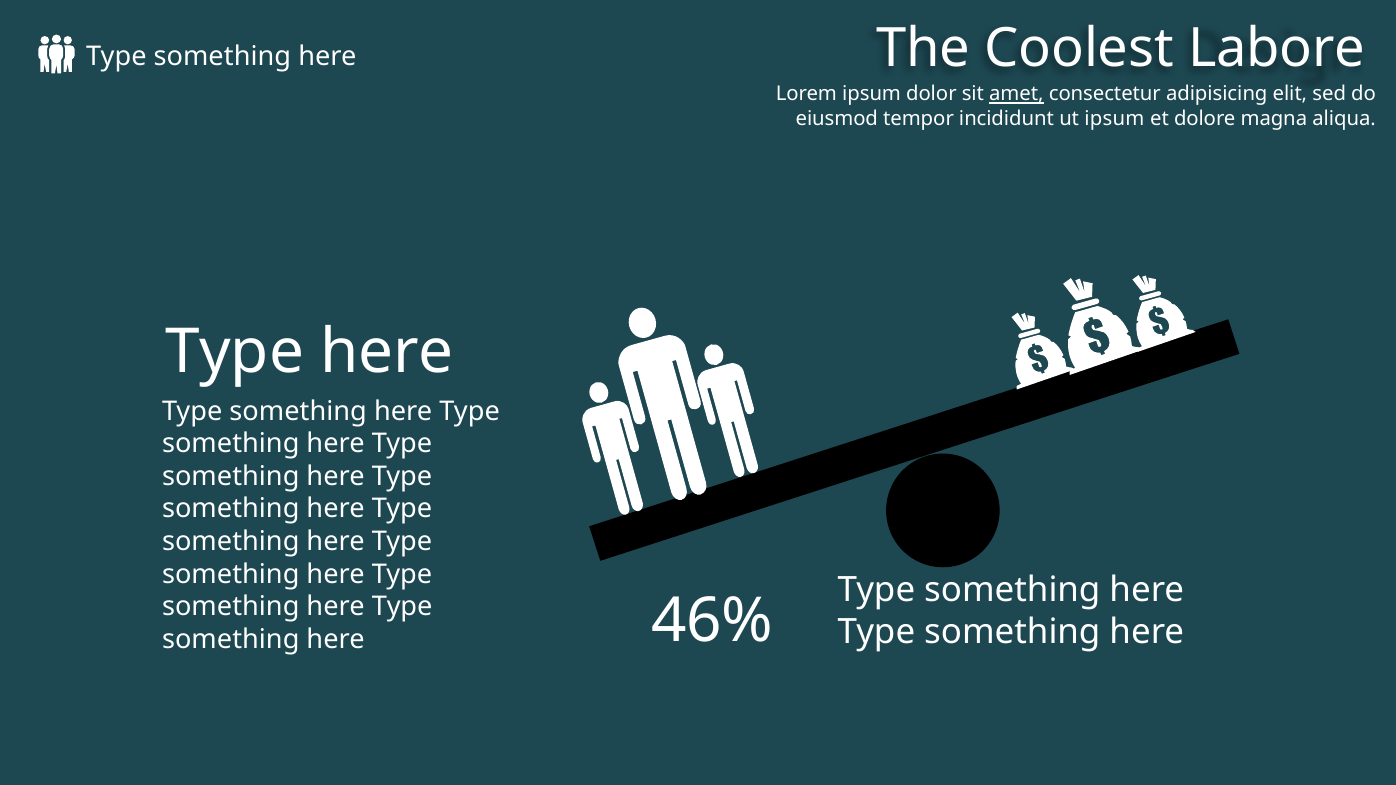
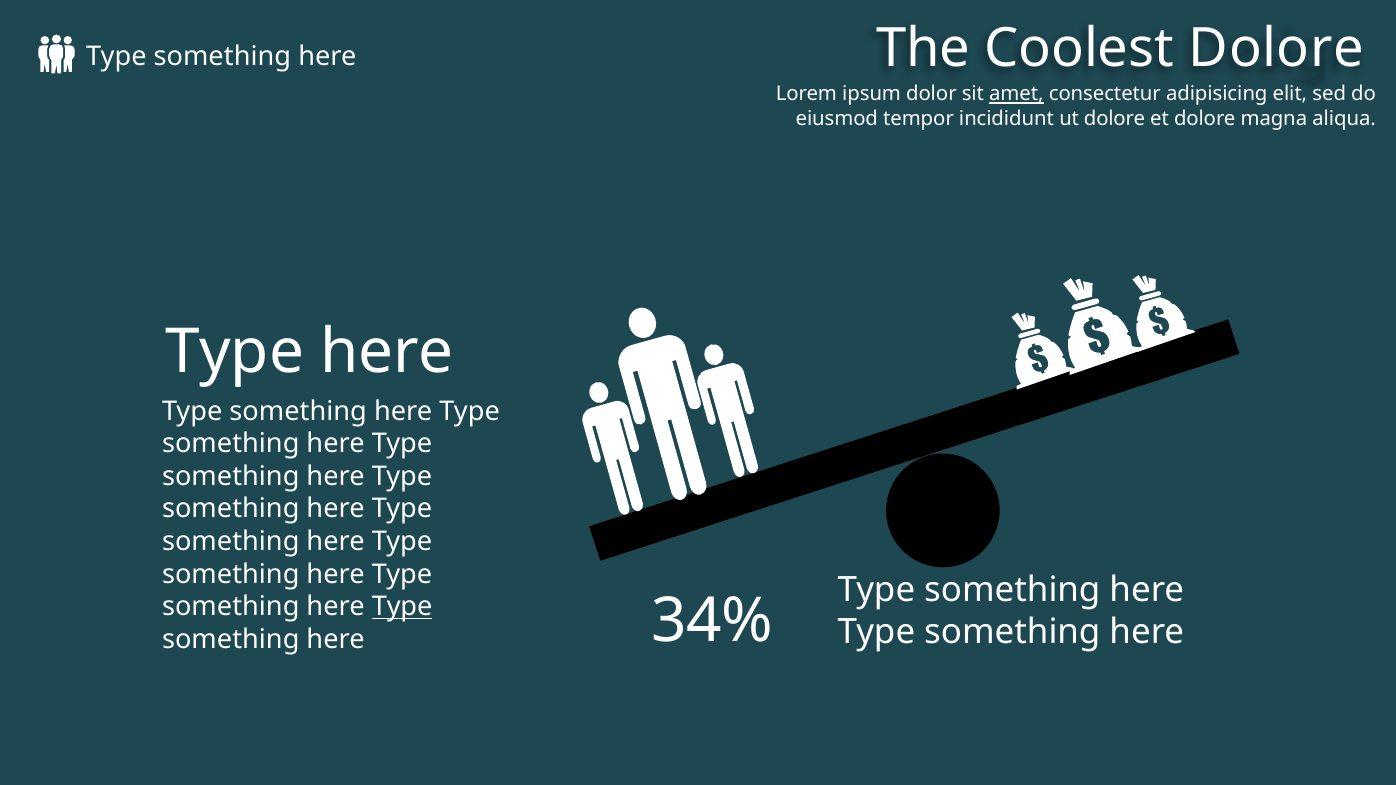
Coolest Labore: Labore -> Dolore
ut ipsum: ipsum -> dolore
Type at (402, 607) underline: none -> present
46%: 46% -> 34%
